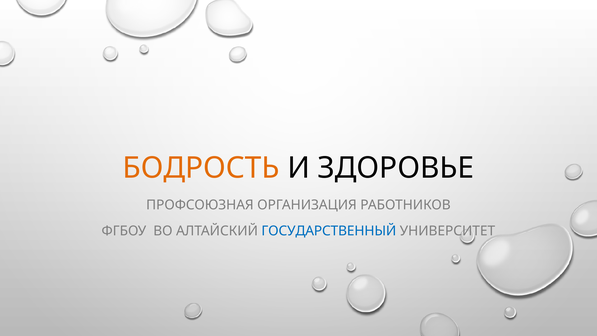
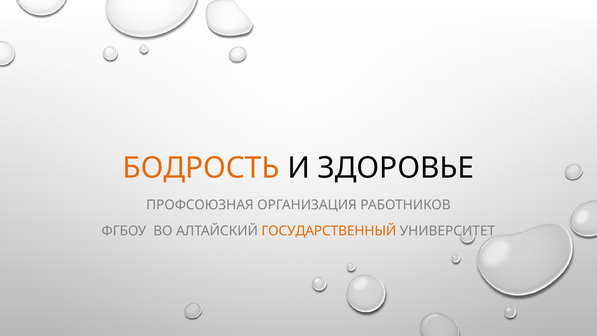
ГОСУДАРСТВЕННЫЙ colour: blue -> orange
